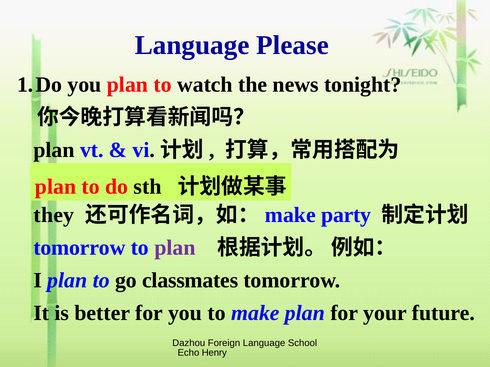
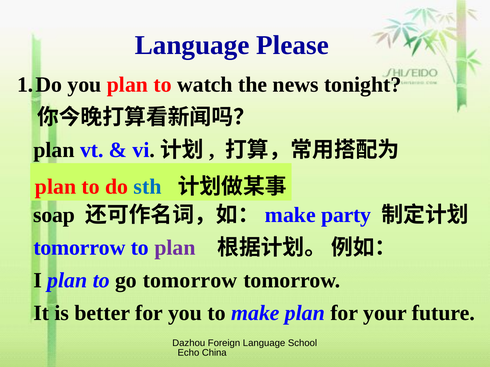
sth colour: black -> blue
they: they -> soap
go classmates: classmates -> tomorrow
Henry: Henry -> China
